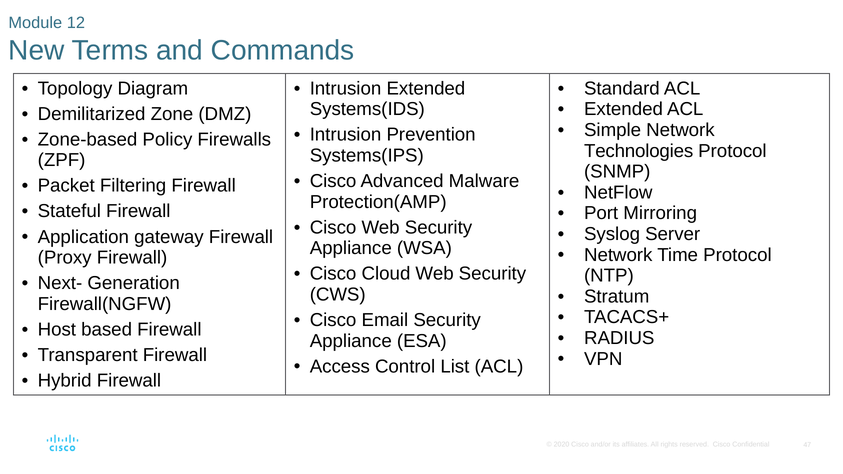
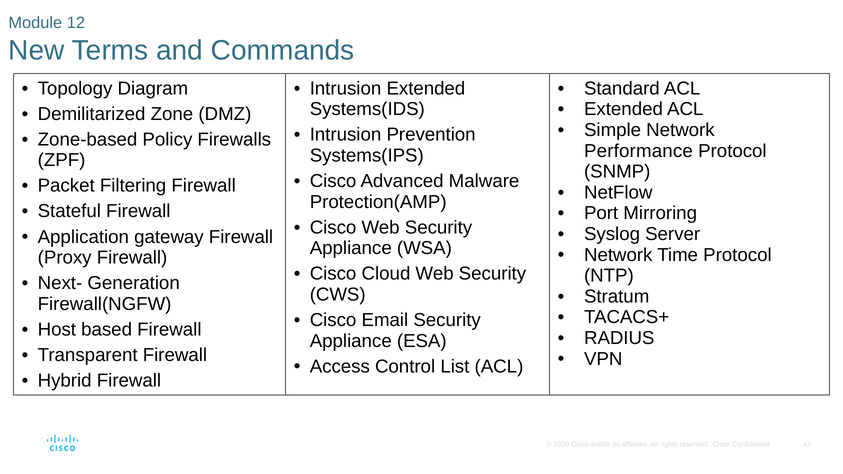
Technologies: Technologies -> Performance
